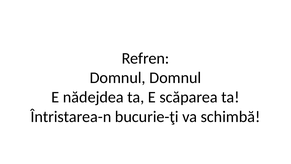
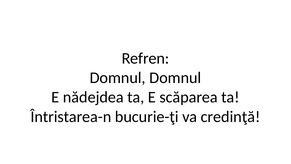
schimbă: schimbă -> credinţă
